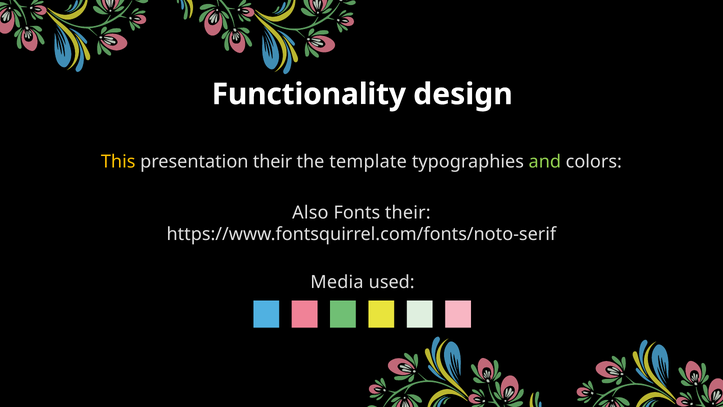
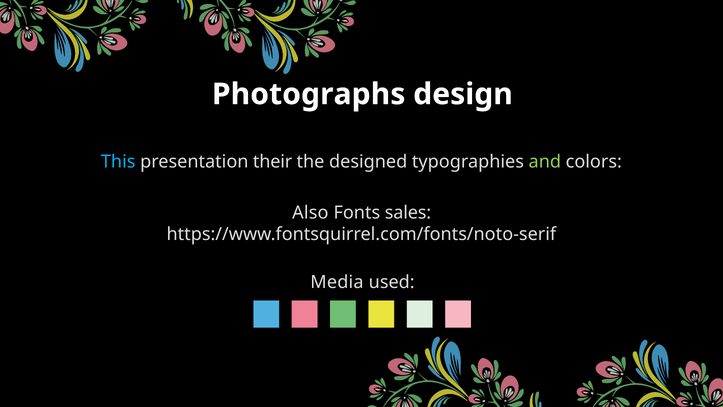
Functionality: Functionality -> Photographs
This colour: yellow -> light blue
template: template -> designed
Fonts their: their -> sales
